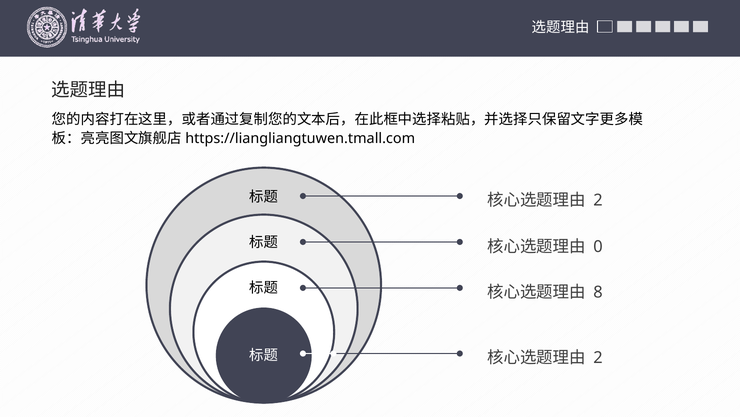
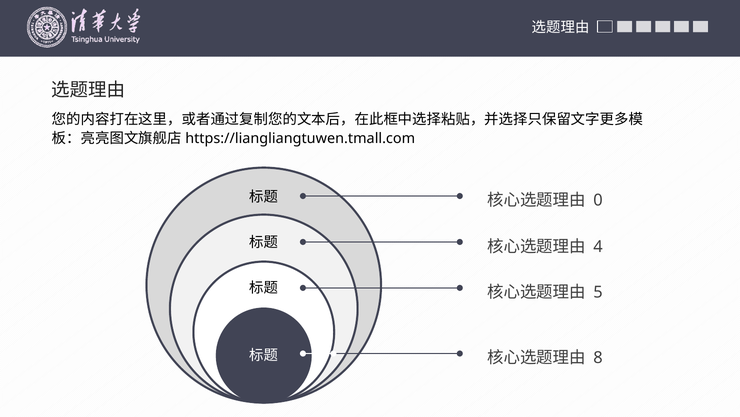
2 at (598, 200): 2 -> 0
0: 0 -> 4
8: 8 -> 5
2 at (598, 357): 2 -> 8
